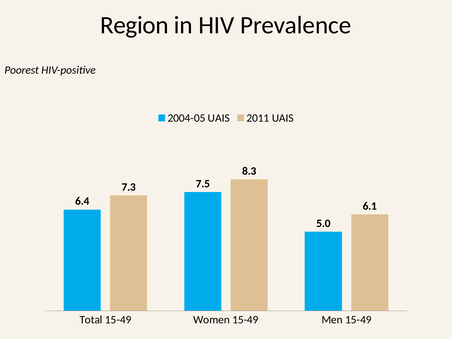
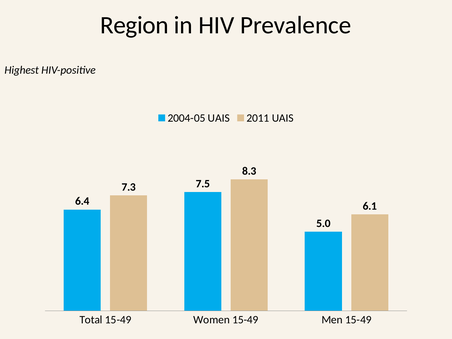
Poorest: Poorest -> Highest
